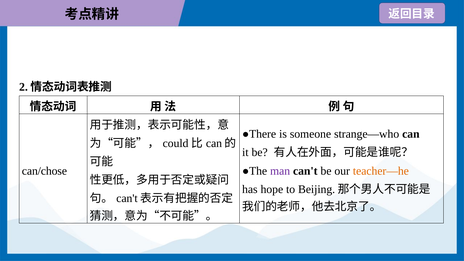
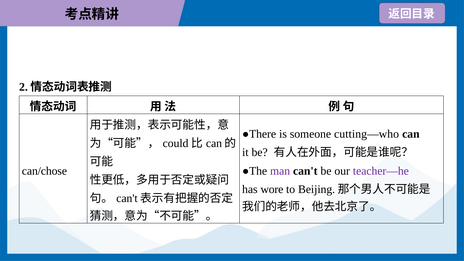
strange—who: strange—who -> cutting—who
teacher—he colour: orange -> purple
hope: hope -> wore
